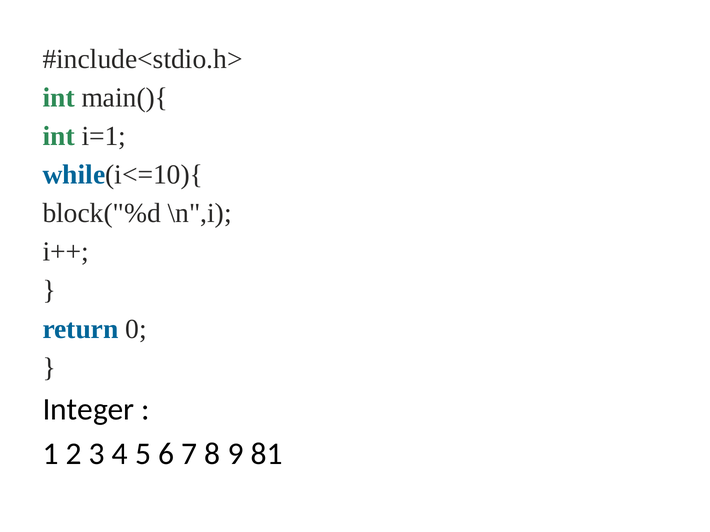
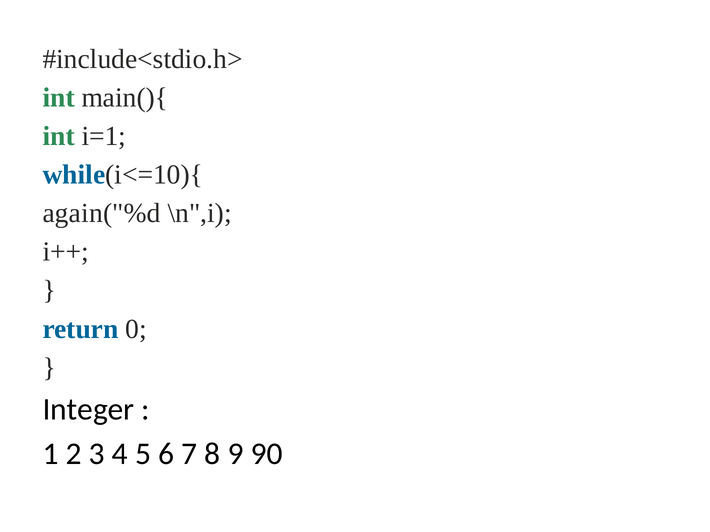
block("%d: block("%d -> again("%d
81: 81 -> 90
